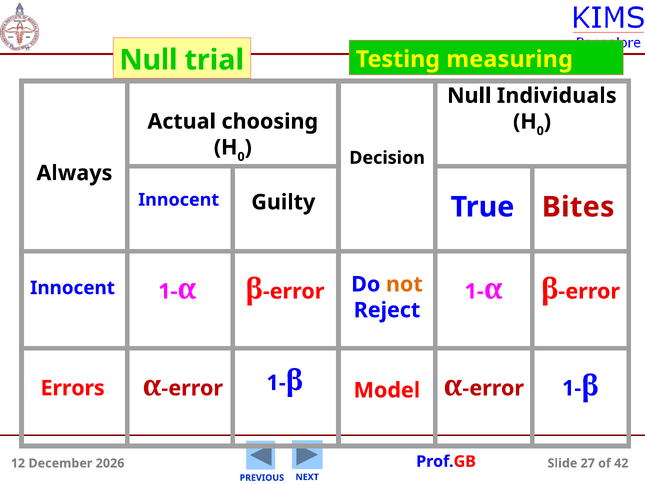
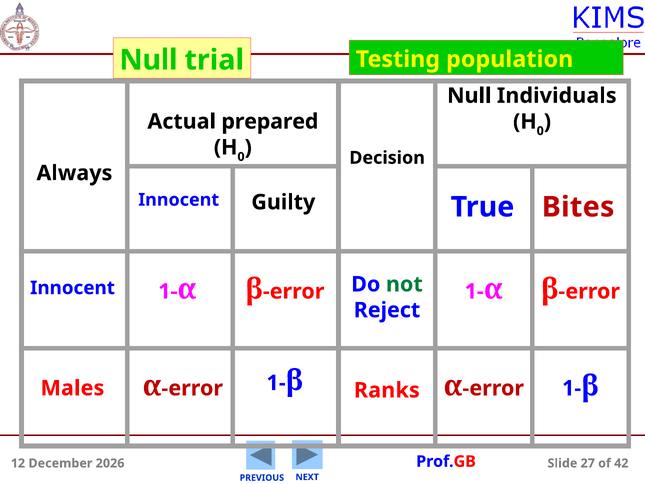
measuring: measuring -> population
choosing: choosing -> prepared
not colour: orange -> green
Errors: Errors -> Males
Model: Model -> Ranks
